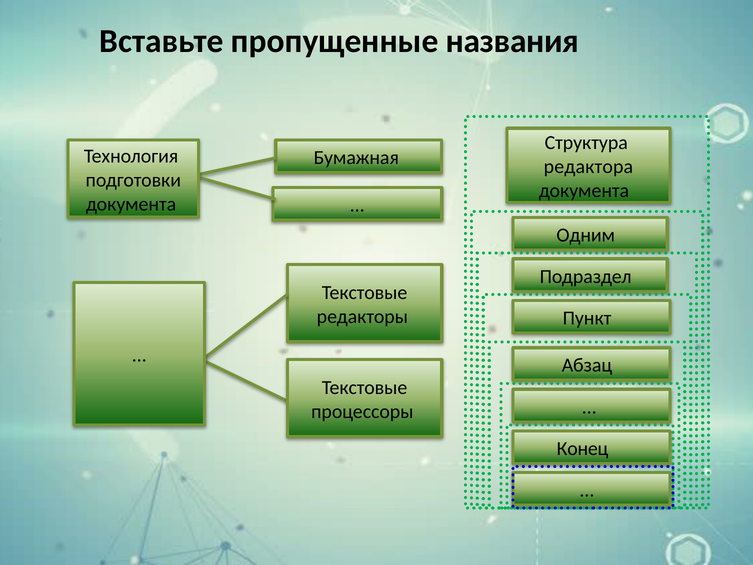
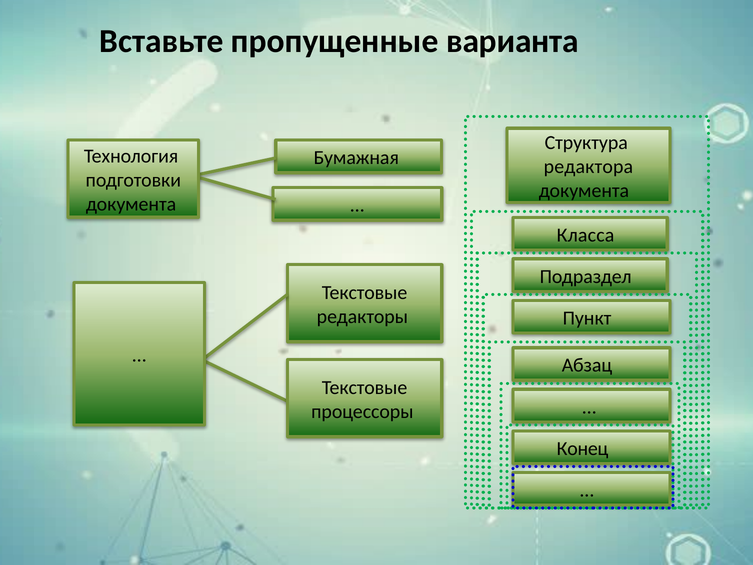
названия: названия -> варианта
Одним: Одним -> Класса
